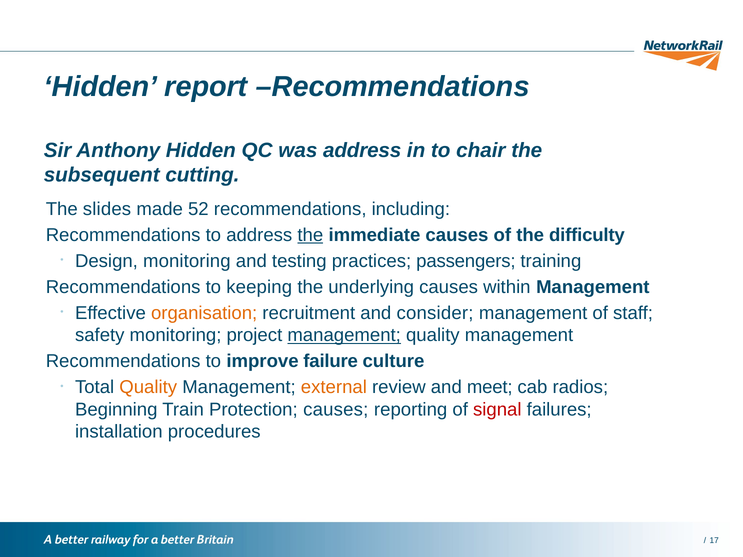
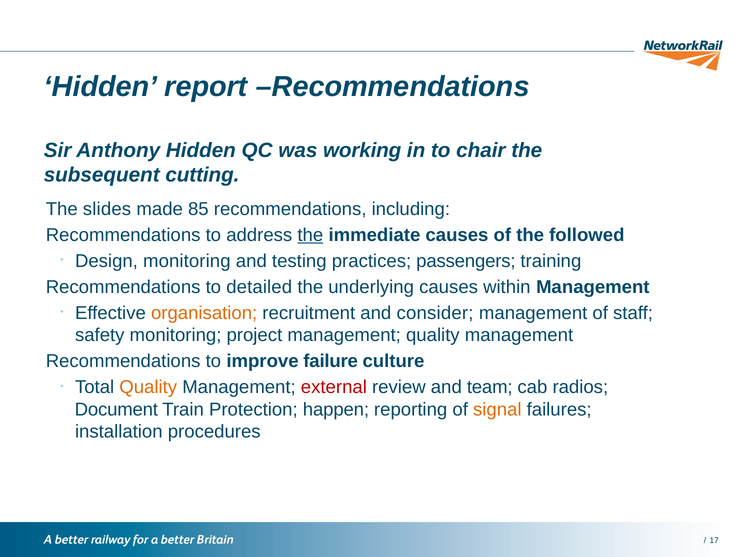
was address: address -> working
52: 52 -> 85
difficulty: difficulty -> followed
keeping: keeping -> detailed
management at (344, 335) underline: present -> none
external colour: orange -> red
meet: meet -> team
Beginning: Beginning -> Document
Protection causes: causes -> happen
signal colour: red -> orange
